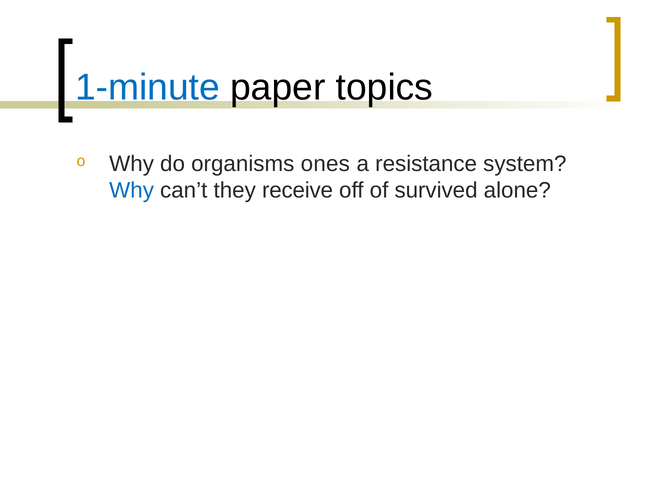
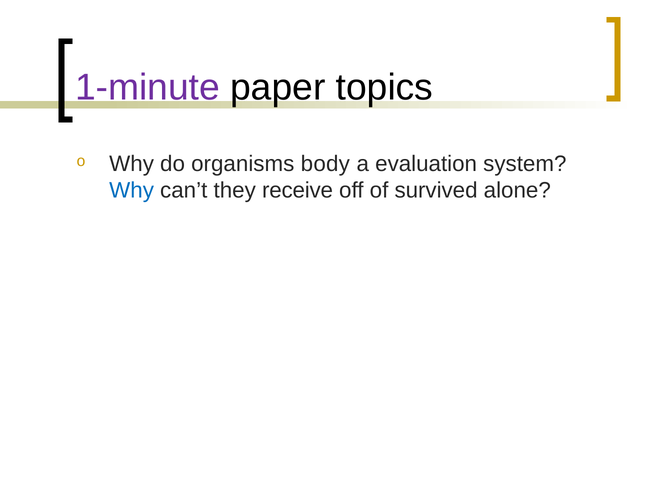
1-minute colour: blue -> purple
ones: ones -> body
resistance: resistance -> evaluation
